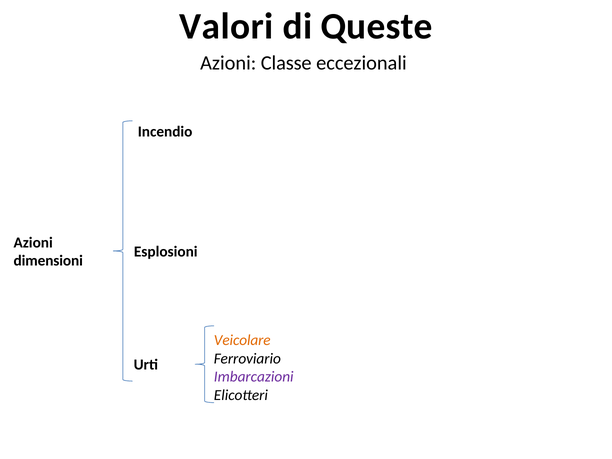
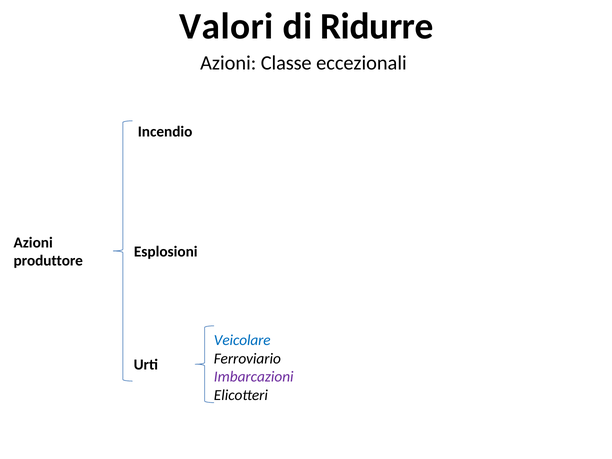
Queste: Queste -> Ridurre
dimensioni: dimensioni -> produttore
Veicolare colour: orange -> blue
